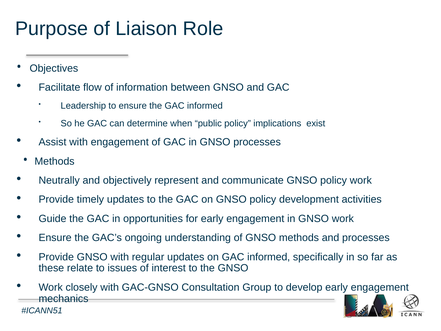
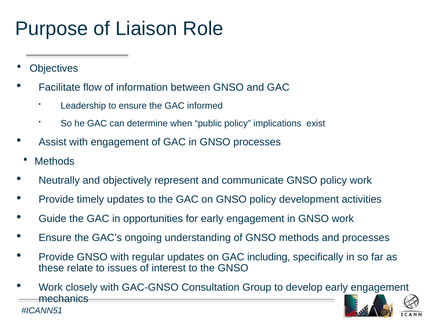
on GAC informed: informed -> including
